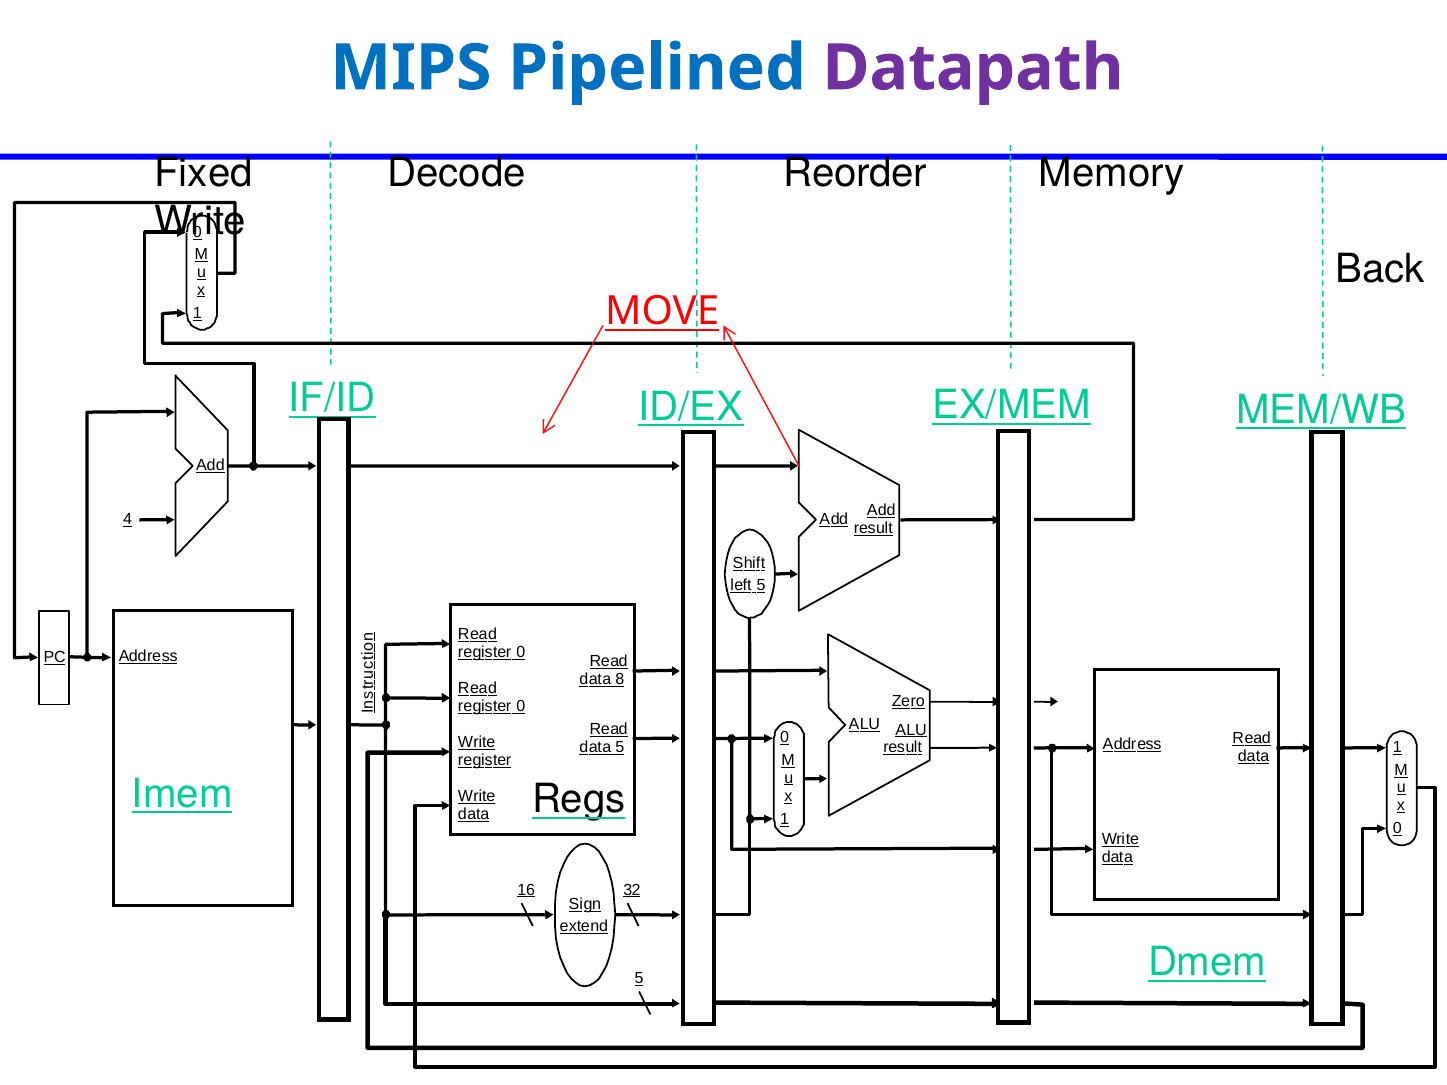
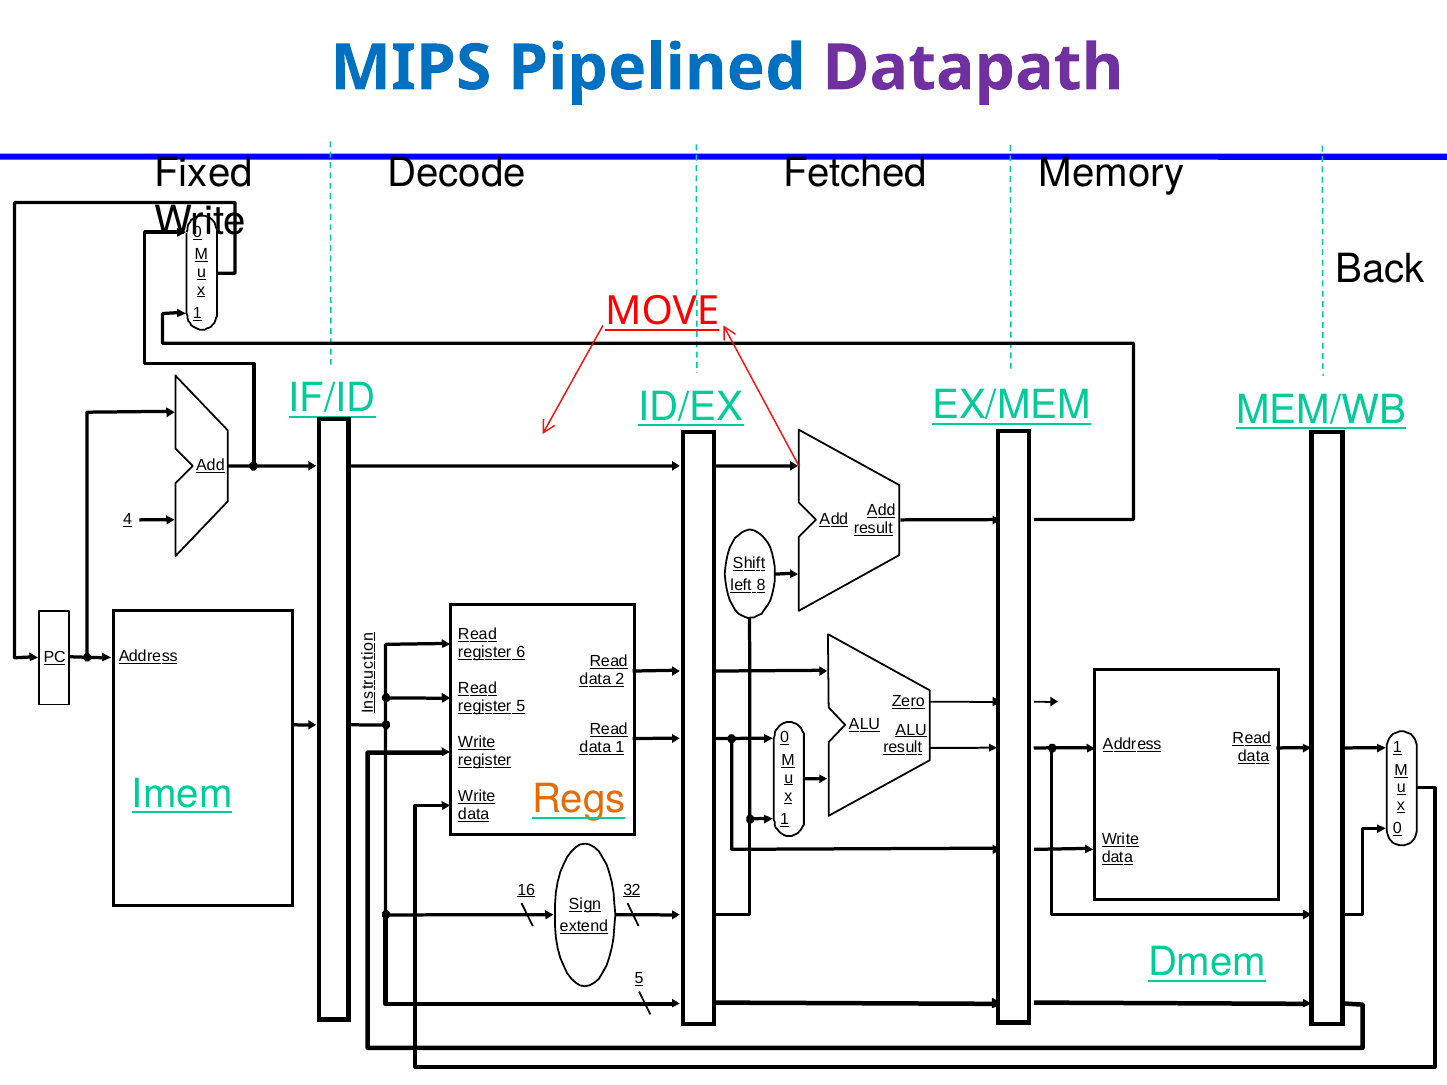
Reorder: Reorder -> Fetched
5 at (761, 585): 5 -> 8
0 at (521, 652): 0 -> 6
8: 8 -> 2
0 at (521, 706): 0 -> 5
5 at (620, 747): 5 -> 1
Regs colour: black -> orange
